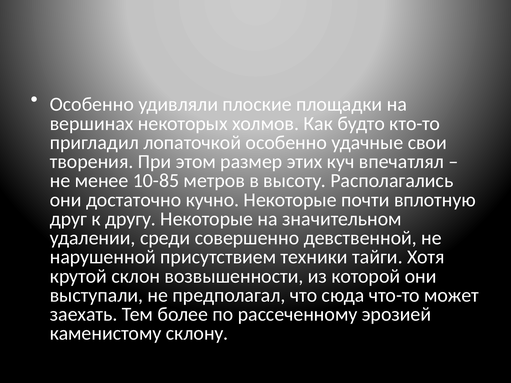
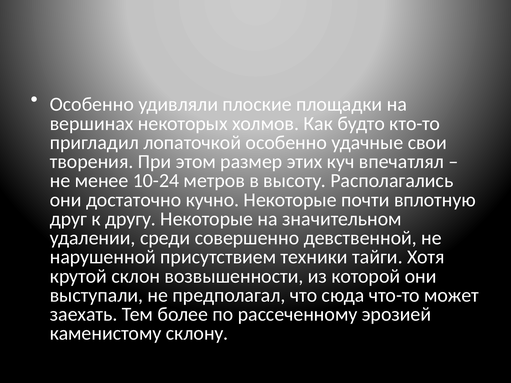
10-85: 10-85 -> 10-24
